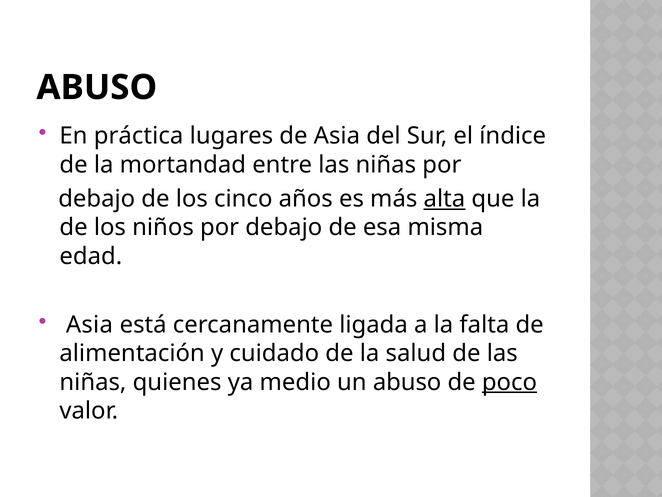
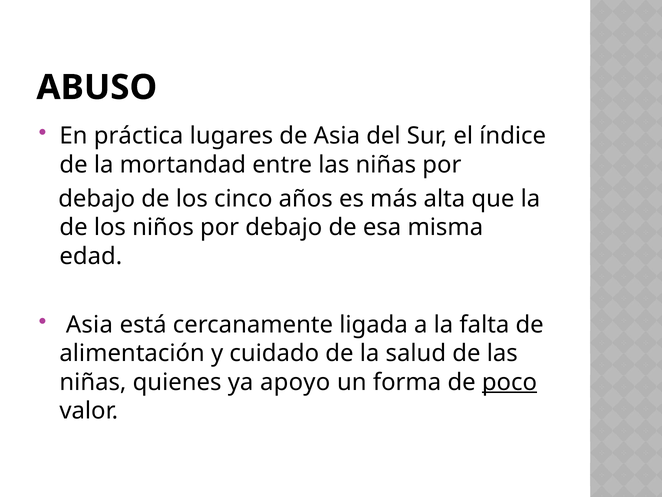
alta underline: present -> none
medio: medio -> apoyo
un abuso: abuso -> forma
